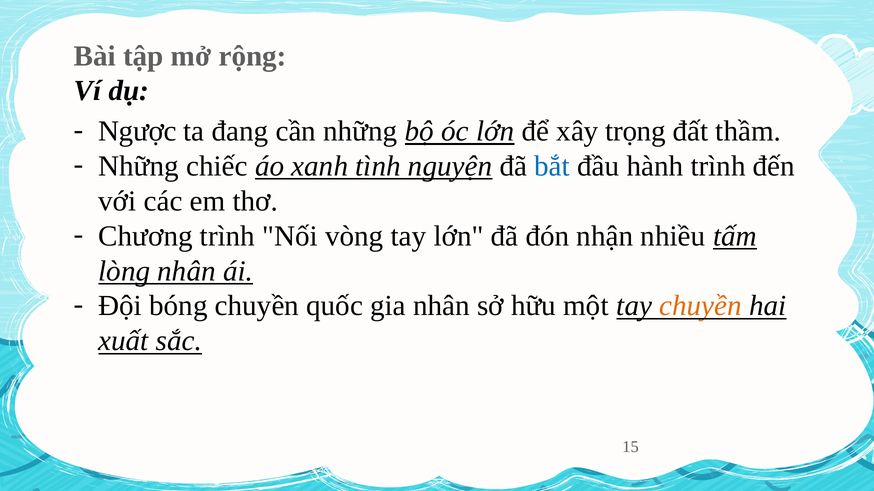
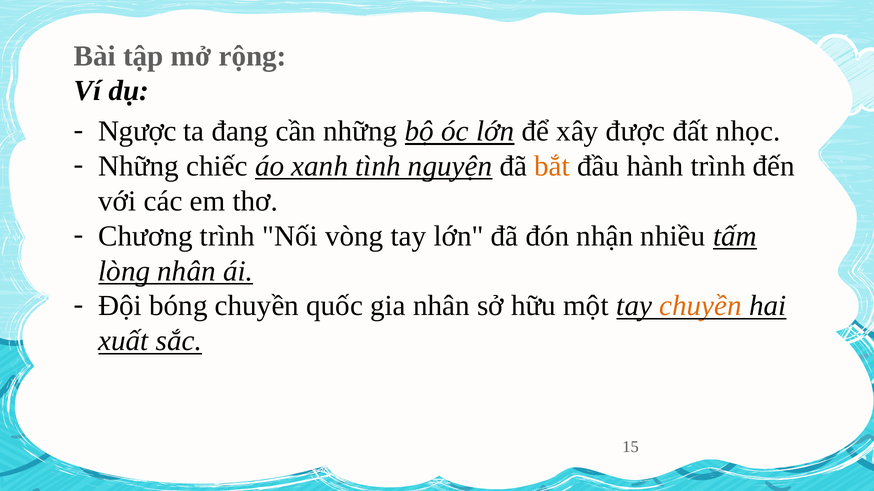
trọng: trọng -> được
thầm: thầm -> nhọc
bắt colour: blue -> orange
